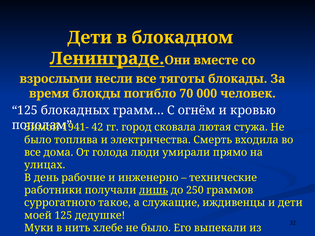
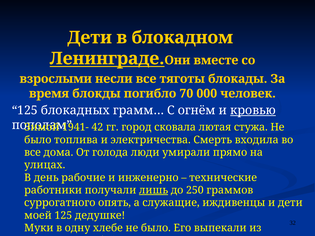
кровью underline: none -> present
такое: такое -> опять
нить: нить -> одну
